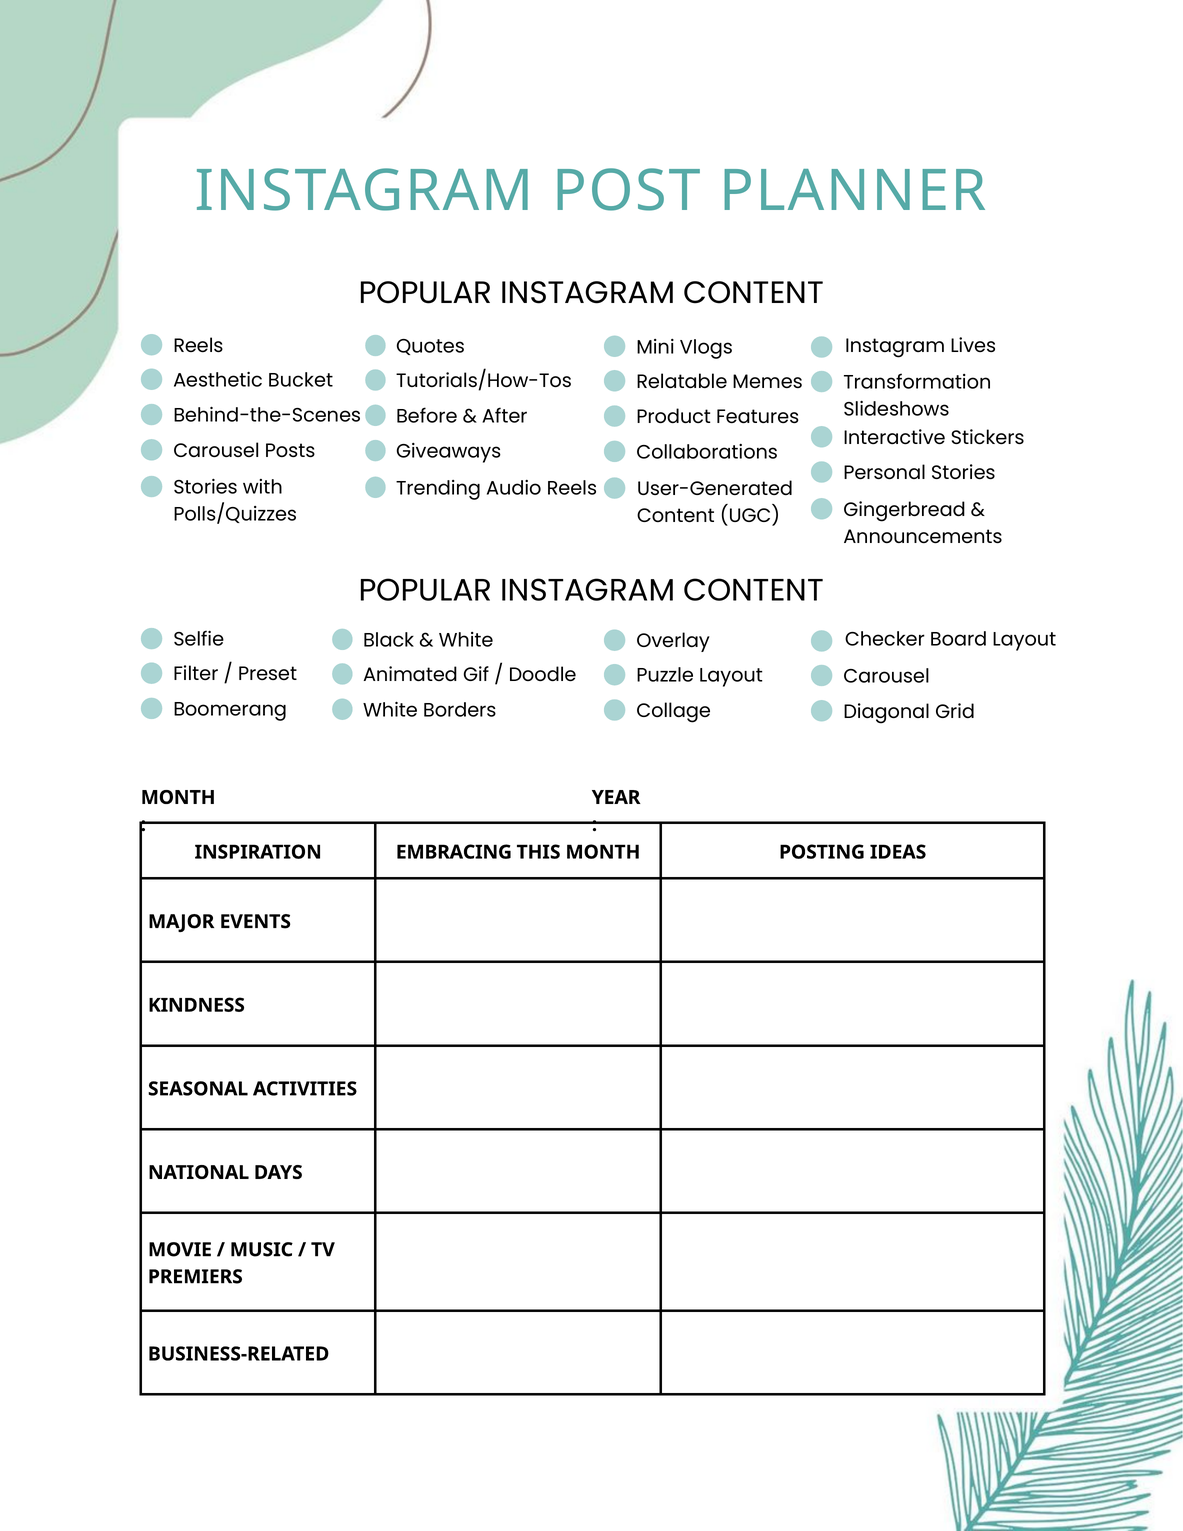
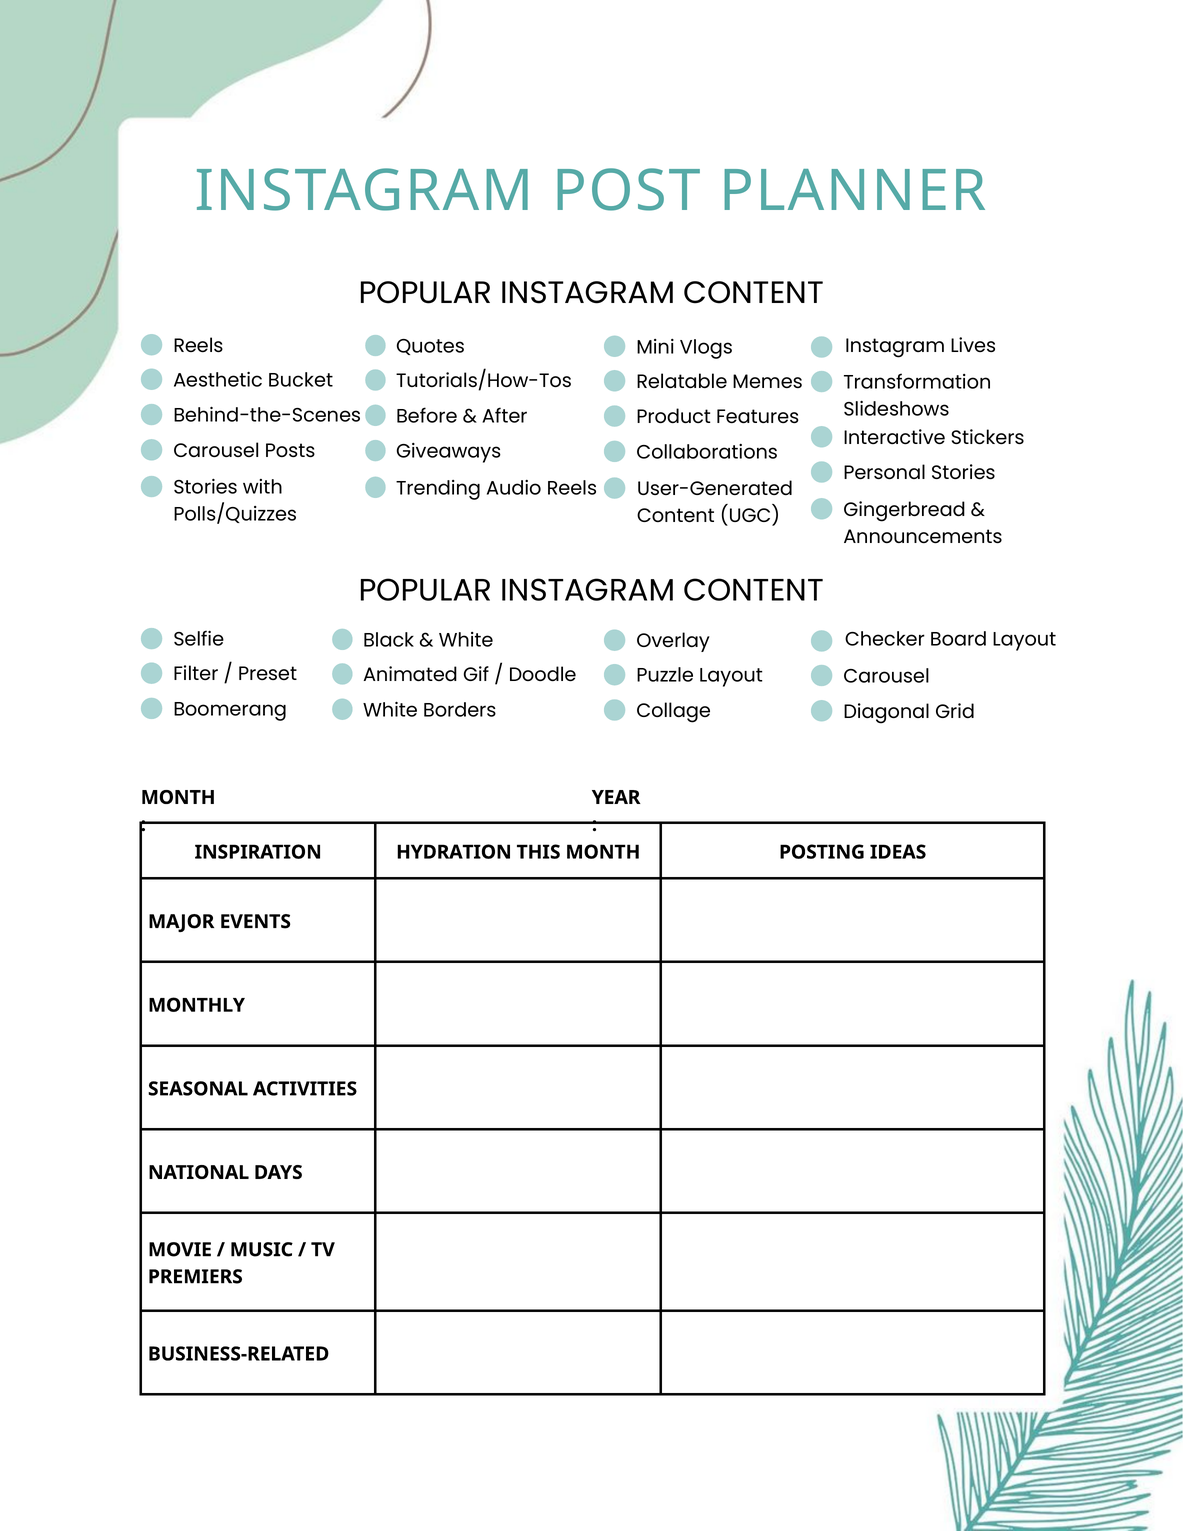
EMBRACING: EMBRACING -> HYDRATION
KINDNESS: KINDNESS -> MONTHLY
